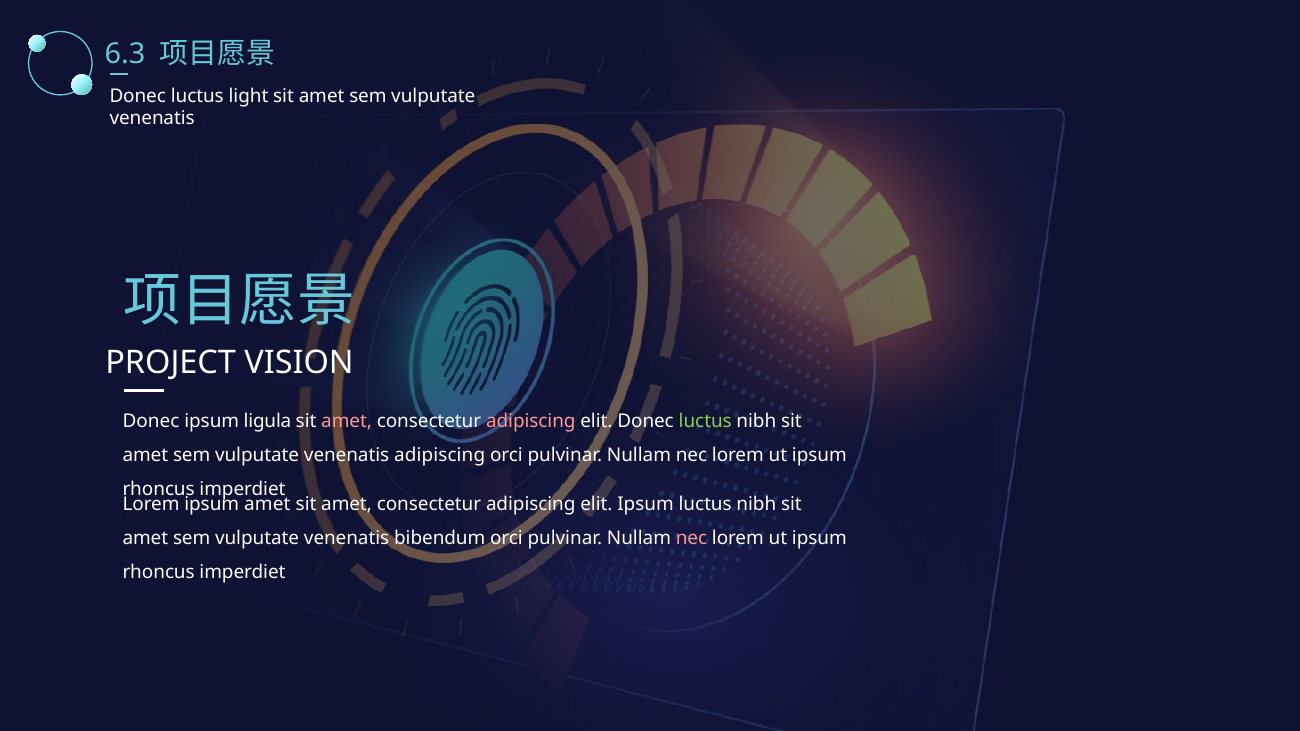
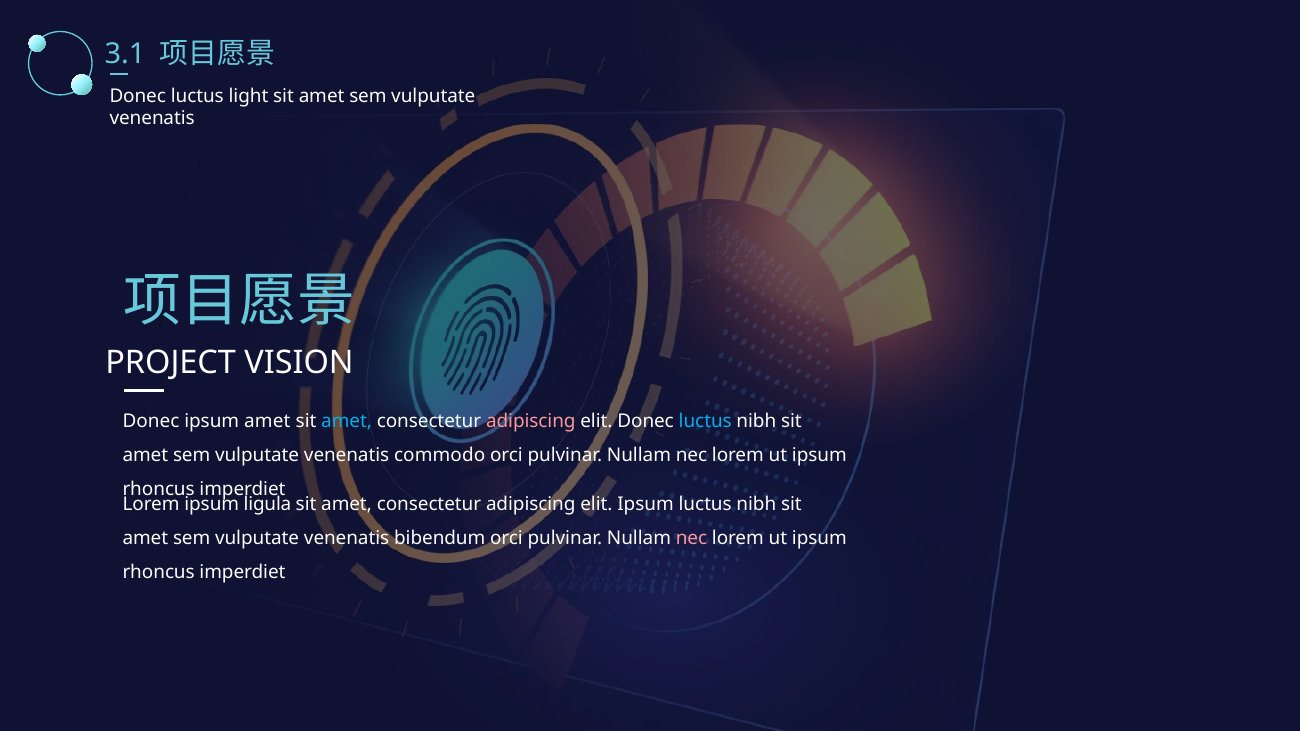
6.3: 6.3 -> 3.1
ipsum ligula: ligula -> amet
amet at (347, 421) colour: pink -> light blue
luctus at (705, 421) colour: light green -> light blue
venenatis adipiscing: adipiscing -> commodo
ipsum amet: amet -> ligula
